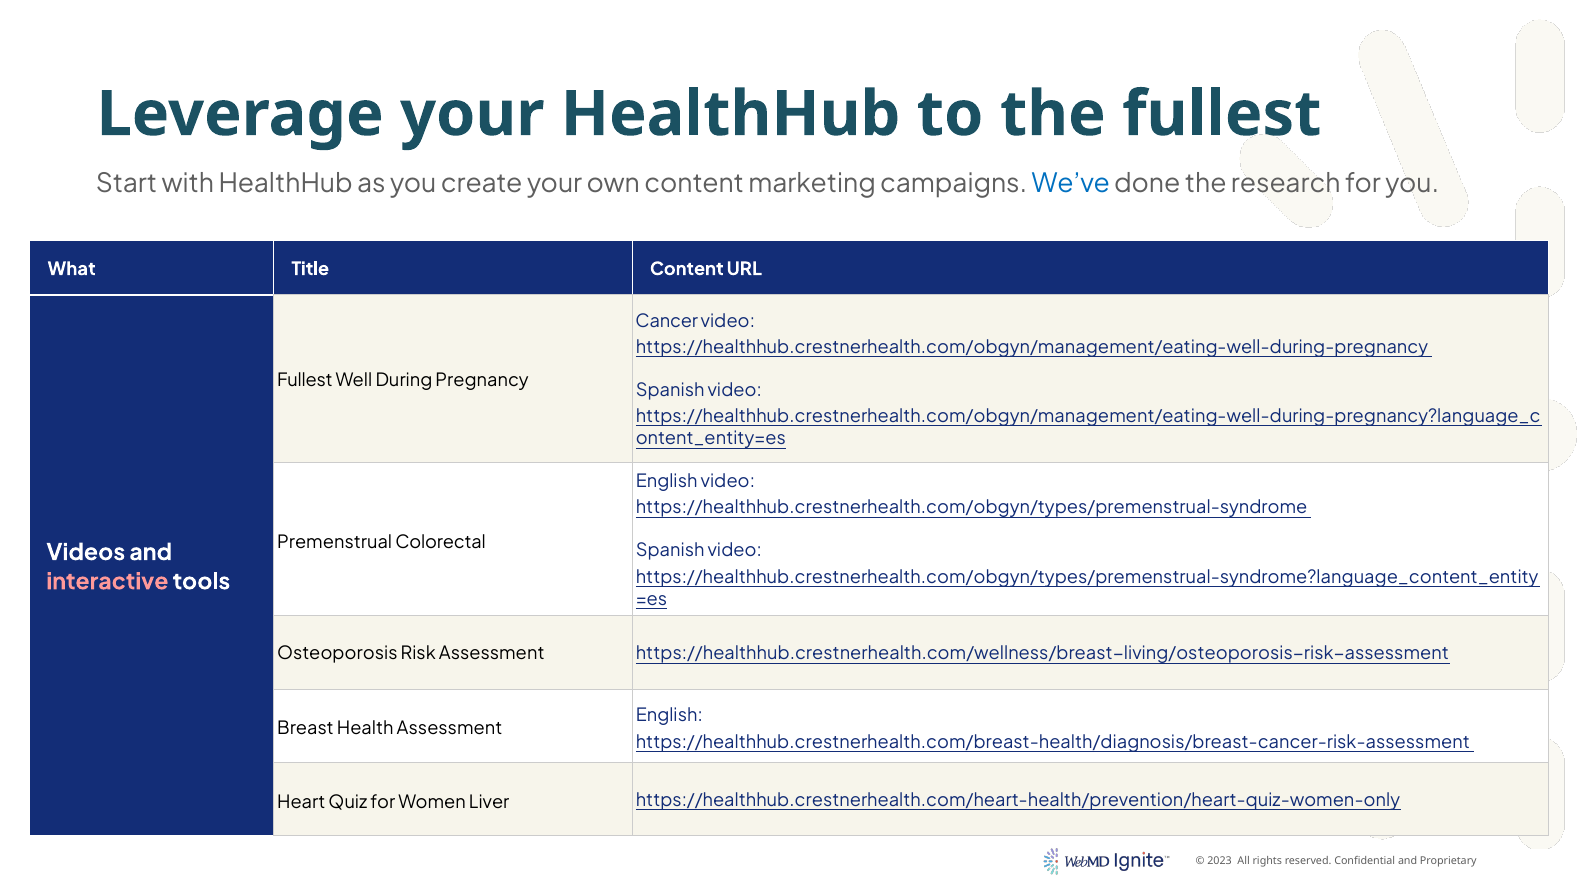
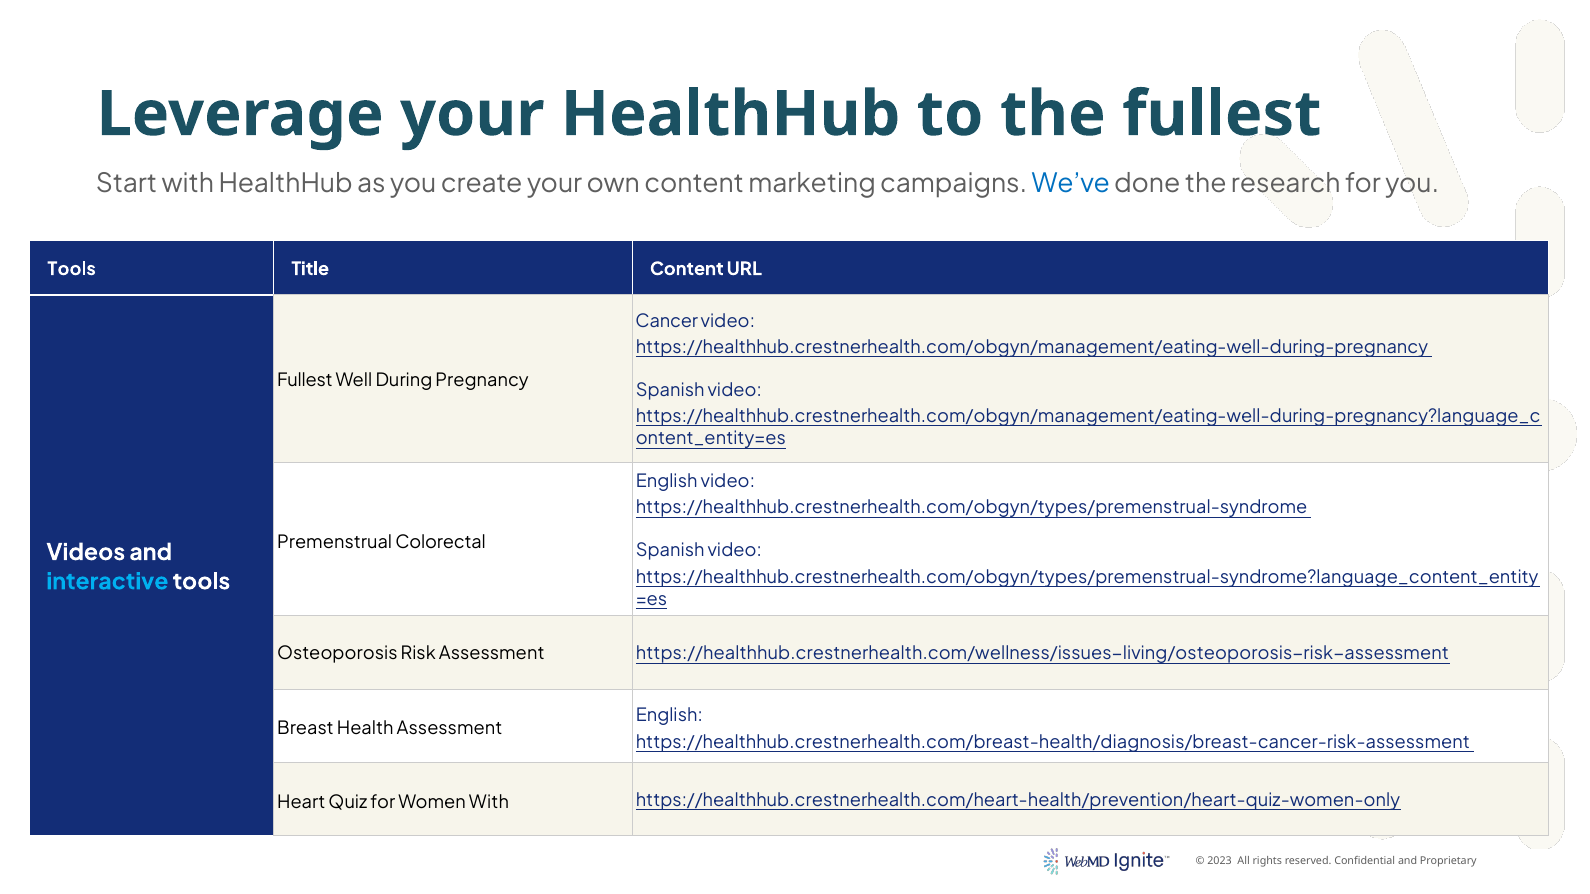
What at (72, 269): What -> Tools
interactive colour: pink -> light blue
https://healthhub.crestnerhealth.com/wellness/breast-living/osteoporosis-risk-assessment: https://healthhub.crestnerhealth.com/wellness/breast-living/osteoporosis-risk-assessment -> https://healthhub.crestnerhealth.com/wellness/issues-living/osteoporosis-risk-assessment
Women Liver: Liver -> With
